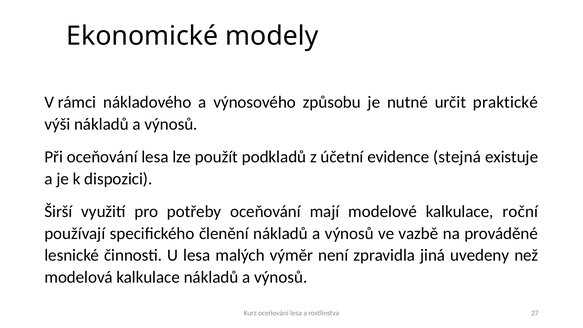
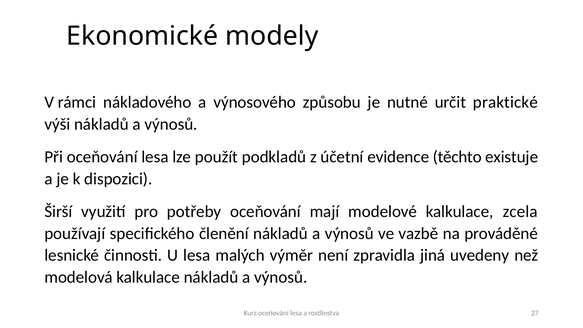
stejná: stejná -> těchto
roční: roční -> zcela
